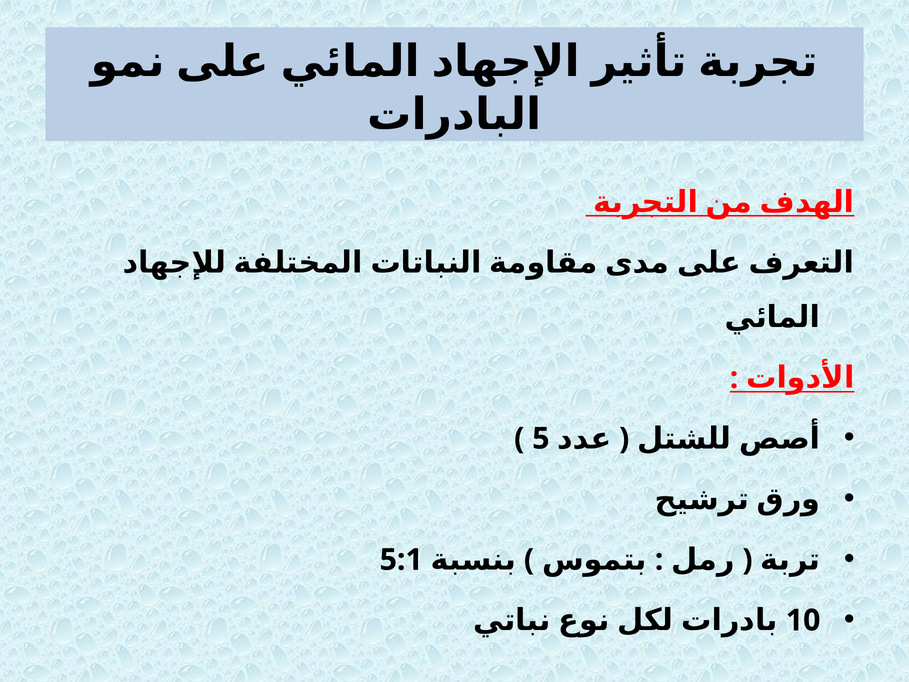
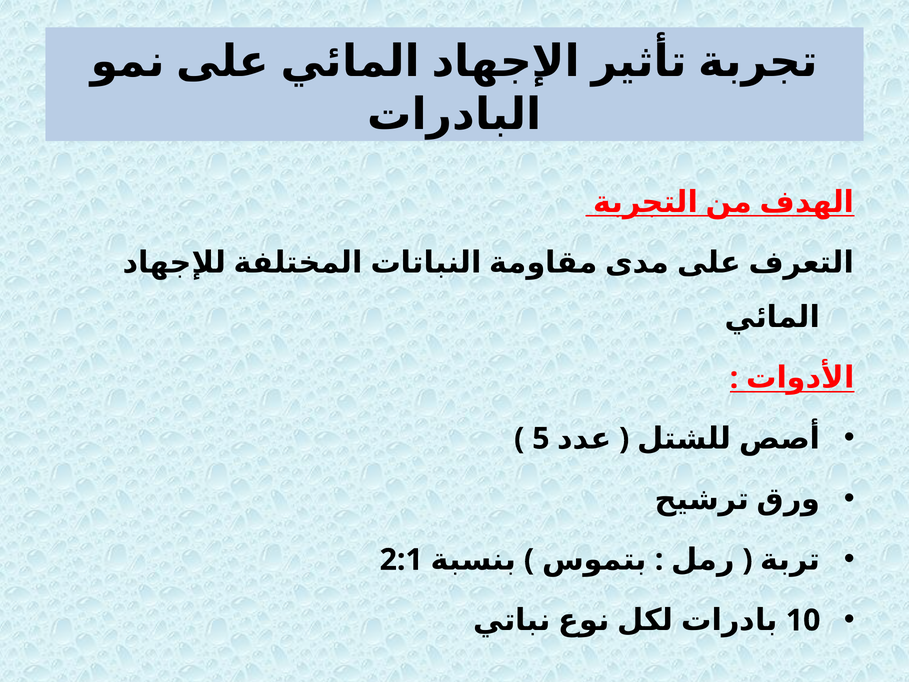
5:1: 5:1 -> 2:1
